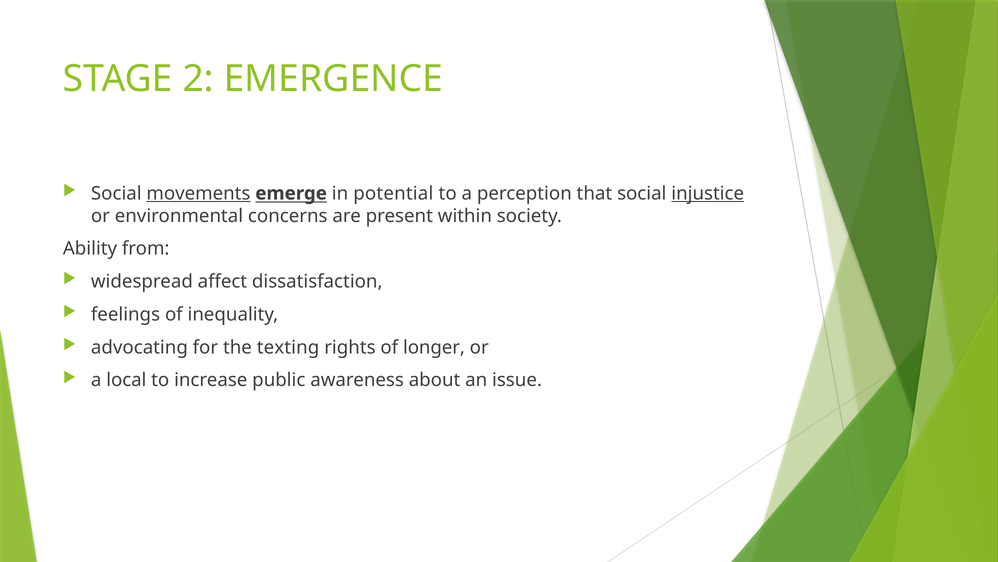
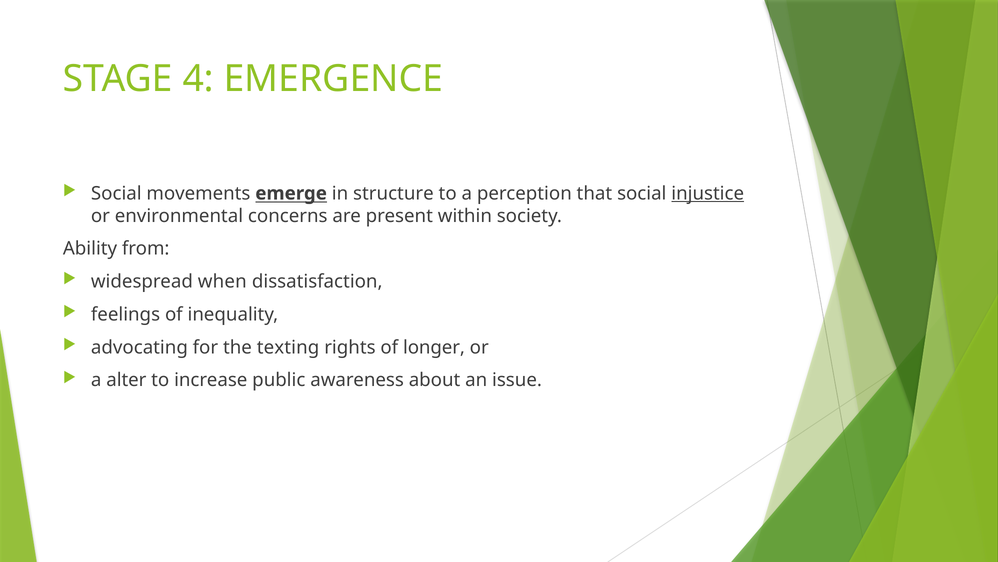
2: 2 -> 4
movements underline: present -> none
potential: potential -> structure
affect: affect -> when
local: local -> alter
